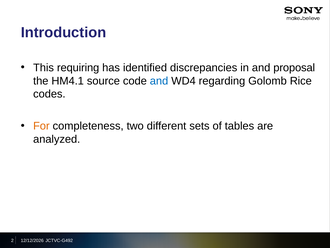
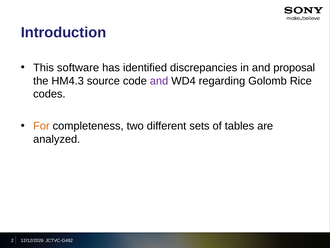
requiring: requiring -> software
HM4.1: HM4.1 -> HM4.3
and at (159, 81) colour: blue -> purple
